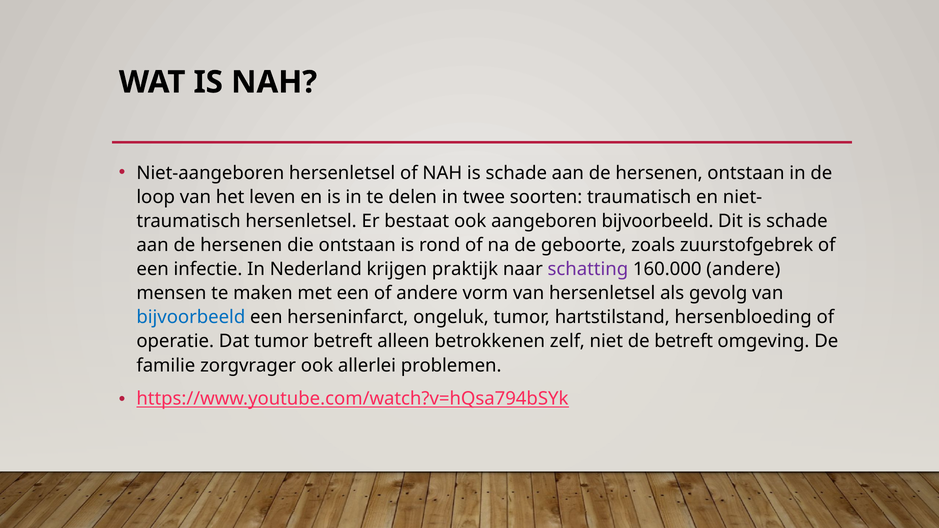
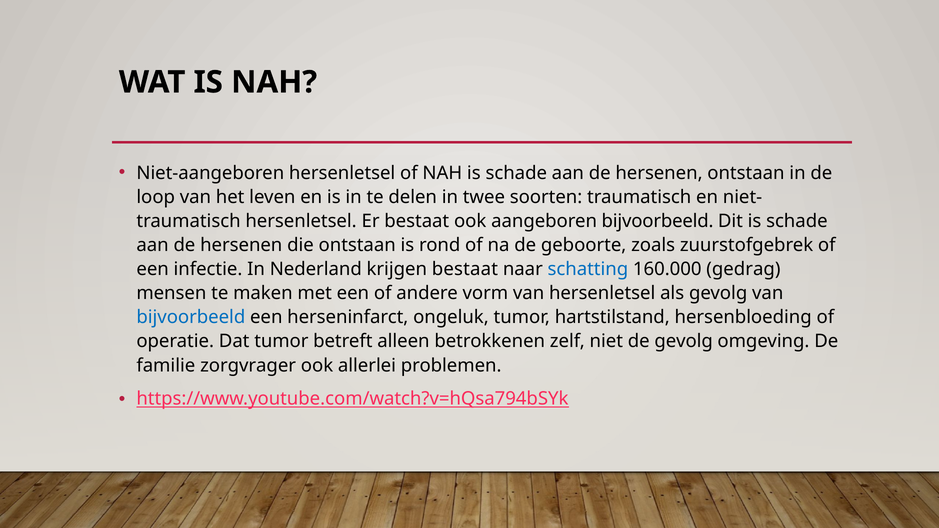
krijgen praktijk: praktijk -> bestaat
schatting colour: purple -> blue
160.000 andere: andere -> gedrag
de betreft: betreft -> gevolg
